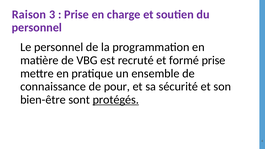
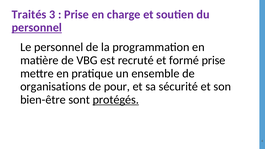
Raison: Raison -> Traités
personnel at (37, 28) underline: none -> present
connaissance: connaissance -> organisations
